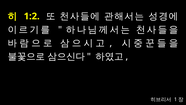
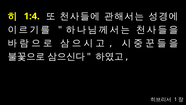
1:2: 1:2 -> 1:4
